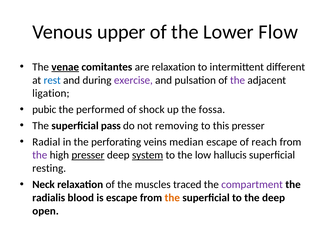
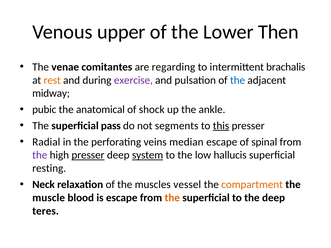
Flow: Flow -> Then
venae underline: present -> none
are relaxation: relaxation -> regarding
different: different -> brachalis
rest colour: blue -> orange
the at (238, 80) colour: purple -> blue
ligation: ligation -> midway
performed: performed -> anatomical
fossa: fossa -> ankle
removing: removing -> segments
this underline: none -> present
reach: reach -> spinal
traced: traced -> vessel
compartment colour: purple -> orange
radialis: radialis -> muscle
open: open -> teres
